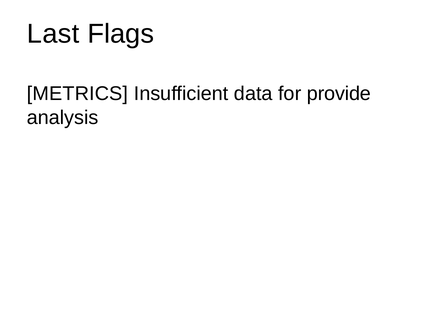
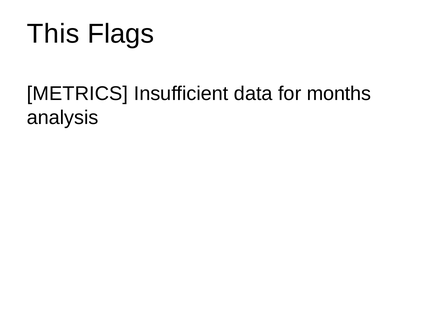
Last: Last -> This
provide: provide -> months
